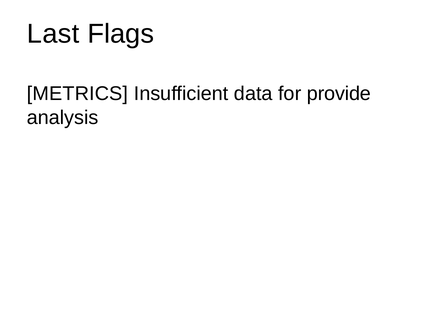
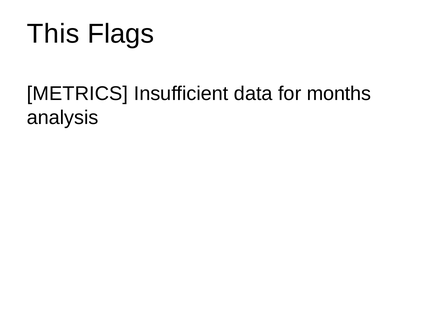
Last: Last -> This
provide: provide -> months
